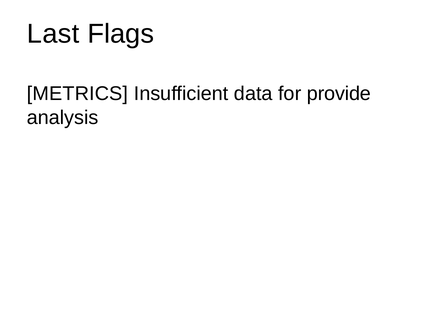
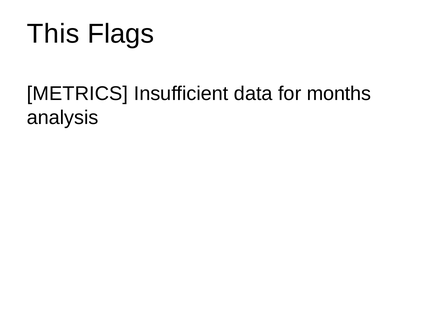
Last: Last -> This
provide: provide -> months
